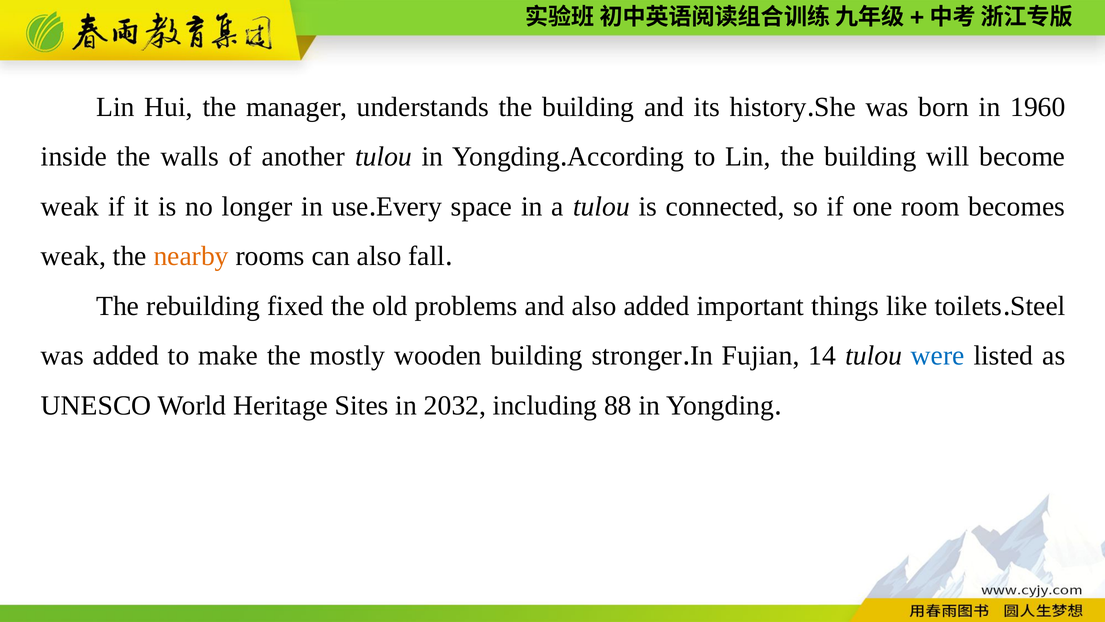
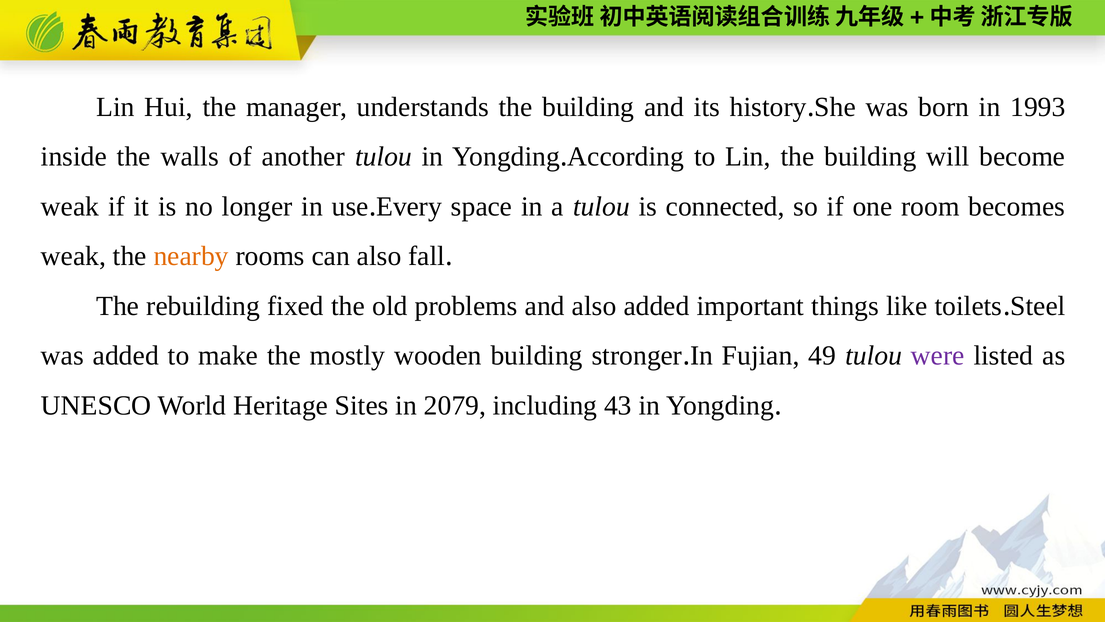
1960: 1960 -> 1993
14: 14 -> 49
were colour: blue -> purple
2032: 2032 -> 2079
88: 88 -> 43
